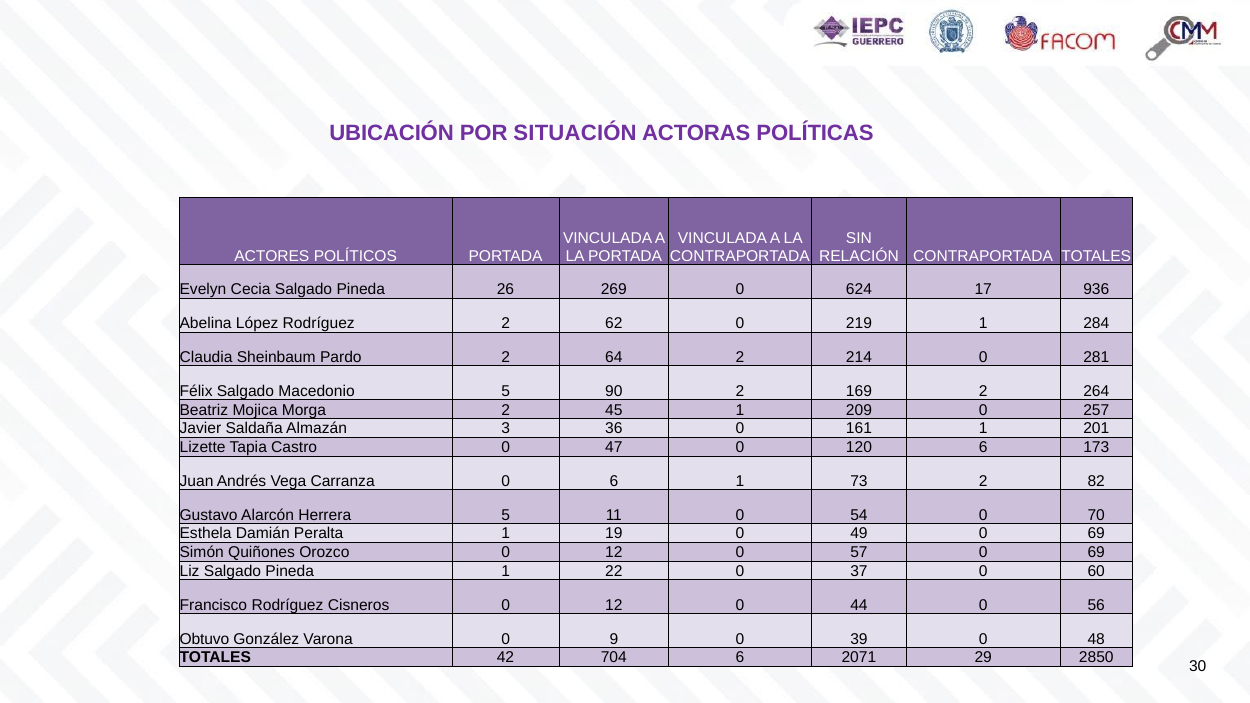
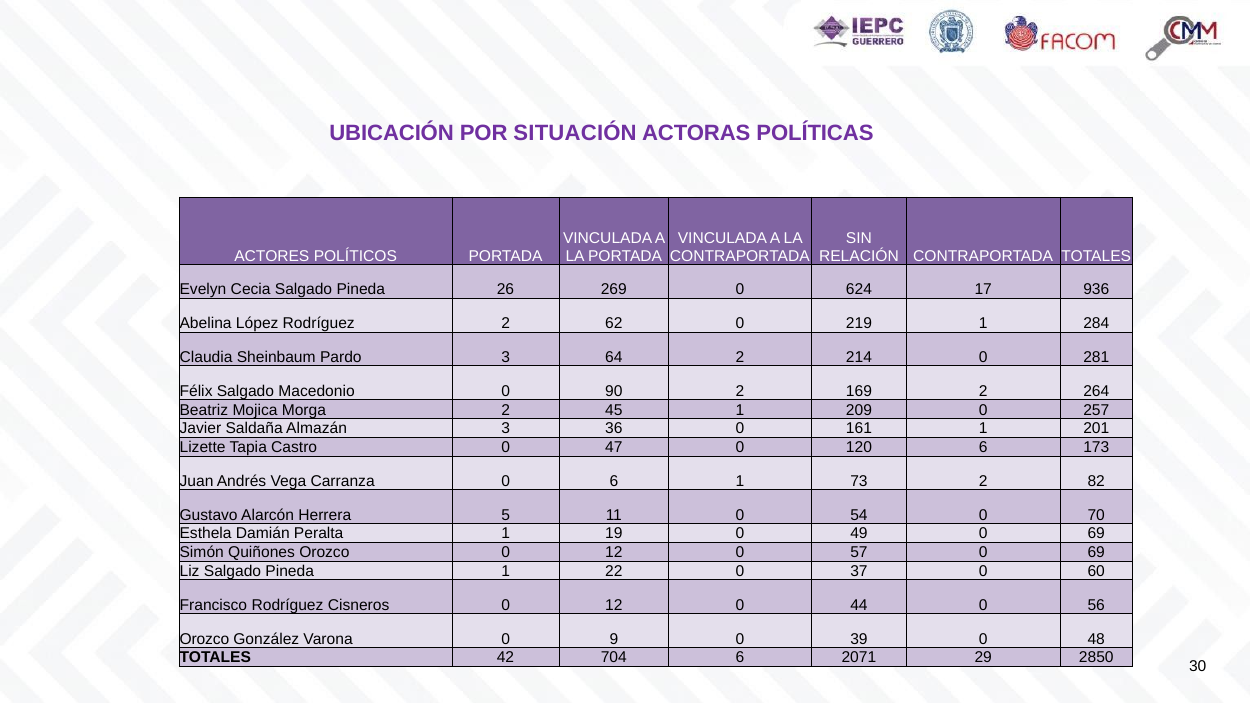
Pardo 2: 2 -> 3
Macedonio 5: 5 -> 0
Obtuvo at (204, 639): Obtuvo -> Orozco
